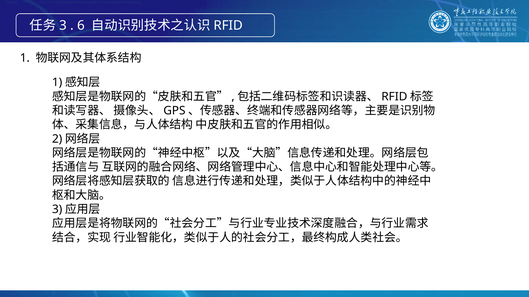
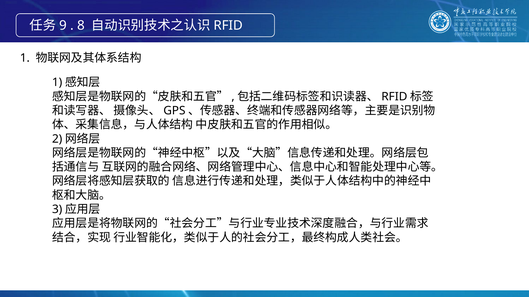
3 at (63, 25): 3 -> 9
6: 6 -> 8
